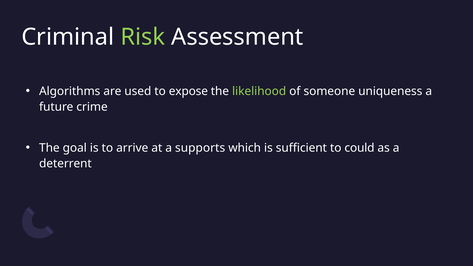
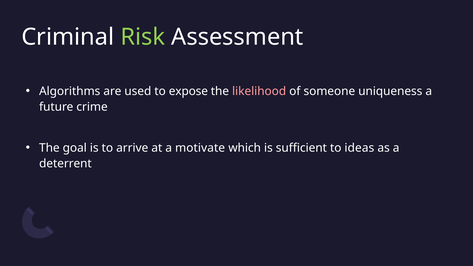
likelihood colour: light green -> pink
supports: supports -> motivate
could: could -> ideas
